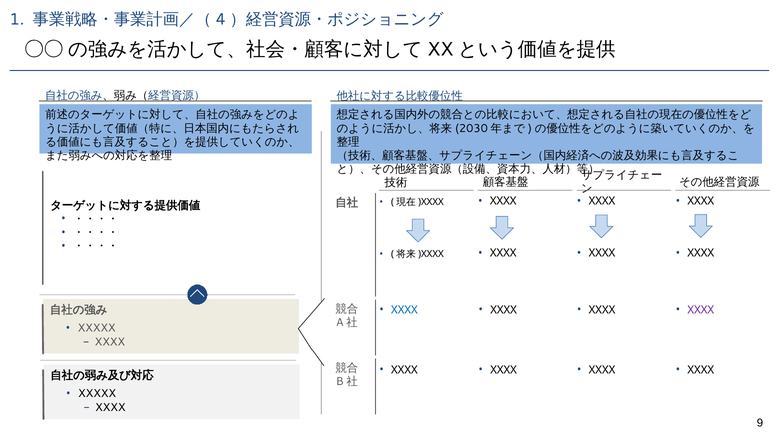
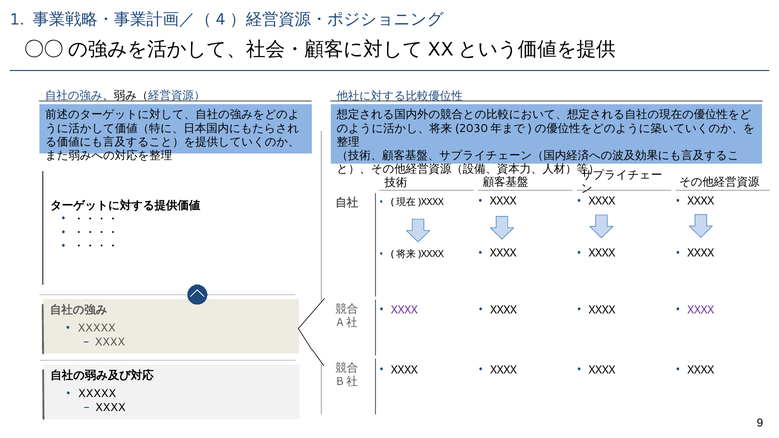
XXXX at (404, 310) colour: blue -> purple
